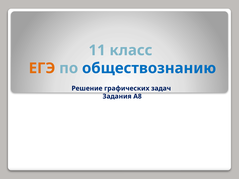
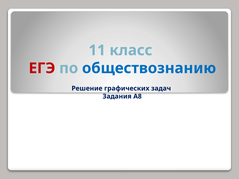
ЕГЭ colour: orange -> red
